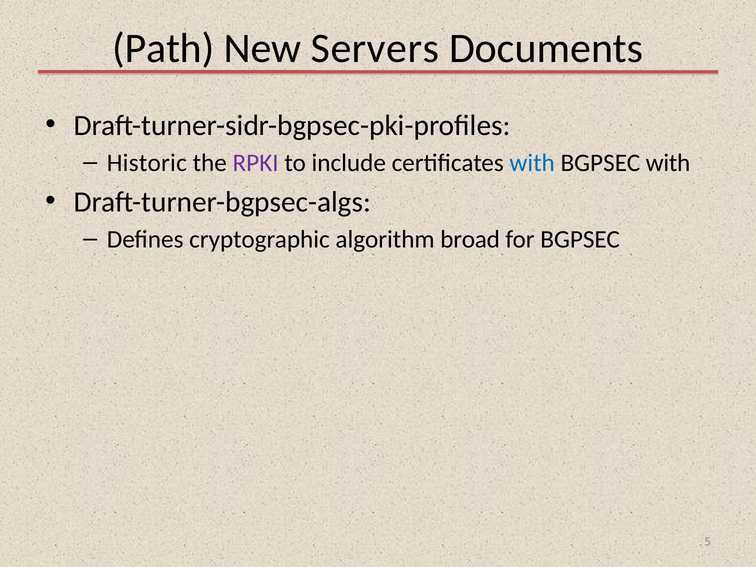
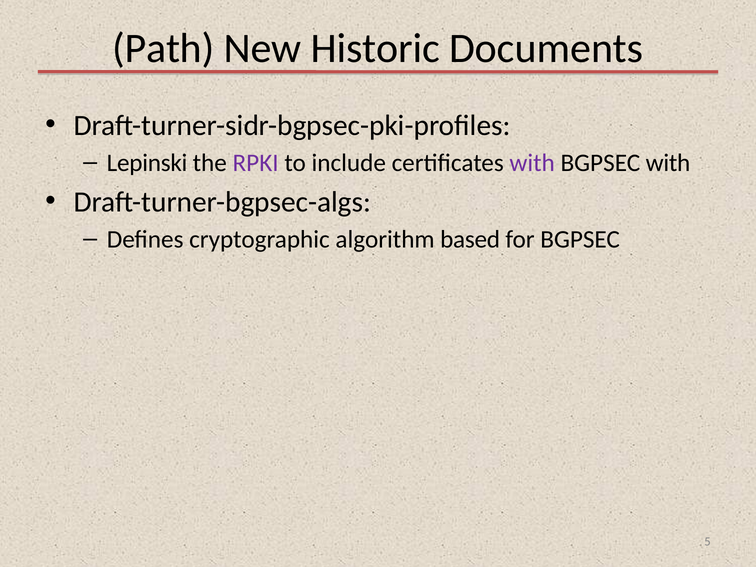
Servers: Servers -> Historic
Historic: Historic -> Lepinski
with at (532, 163) colour: blue -> purple
broad: broad -> based
